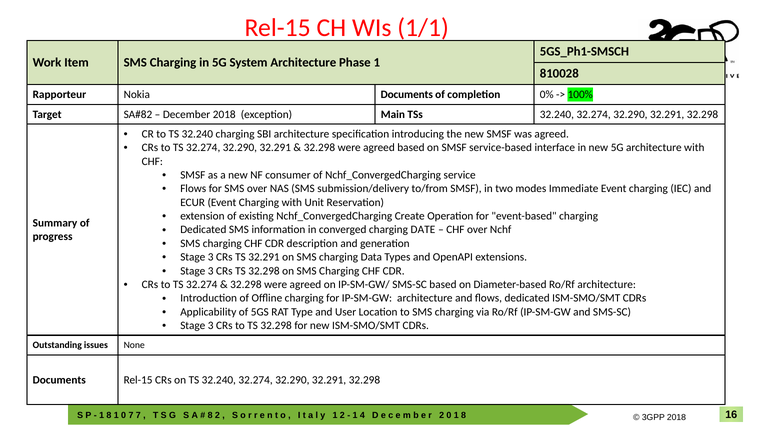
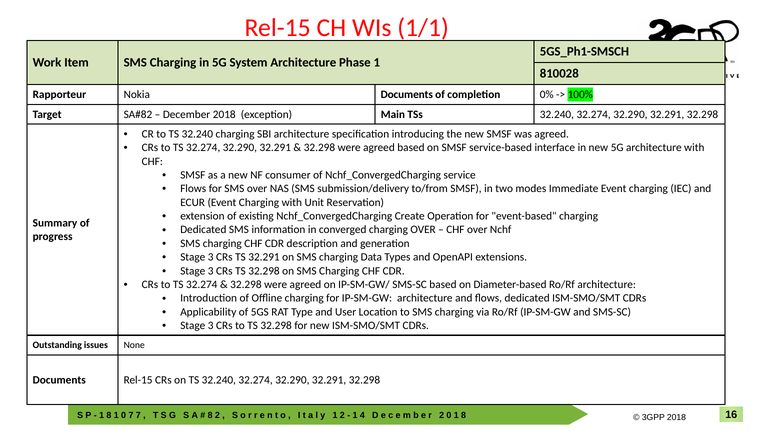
charging DATE: DATE -> OVER
